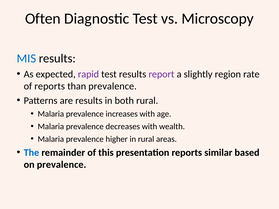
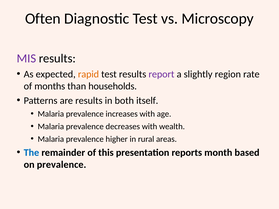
MIS colour: blue -> purple
rapid colour: purple -> orange
of reports: reports -> months
than prevalence: prevalence -> households
both rural: rural -> itself
similar: similar -> month
